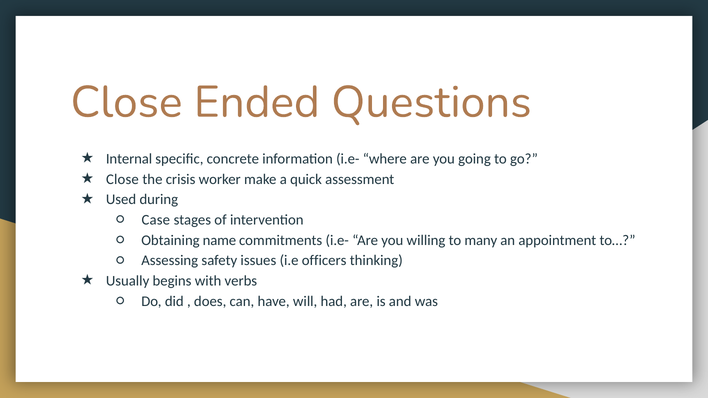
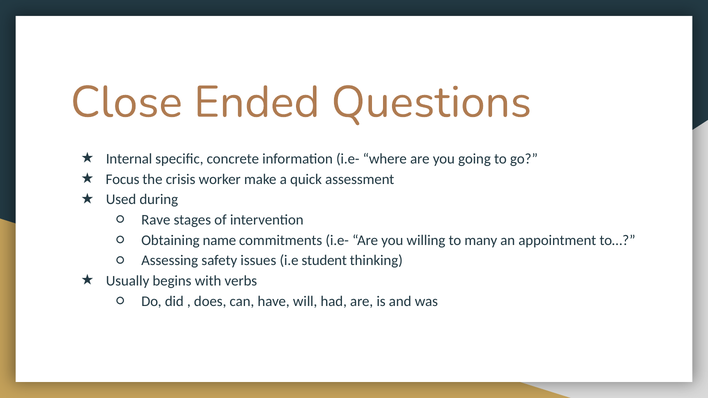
Close at (122, 179): Close -> Focus
Case: Case -> Rave
officers: officers -> student
